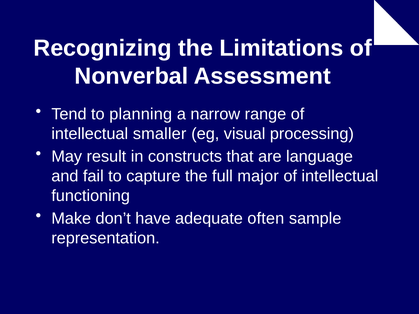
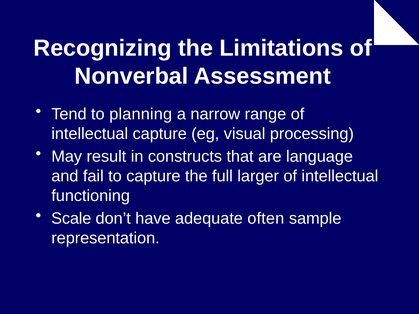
intellectual smaller: smaller -> capture
major: major -> larger
Make: Make -> Scale
